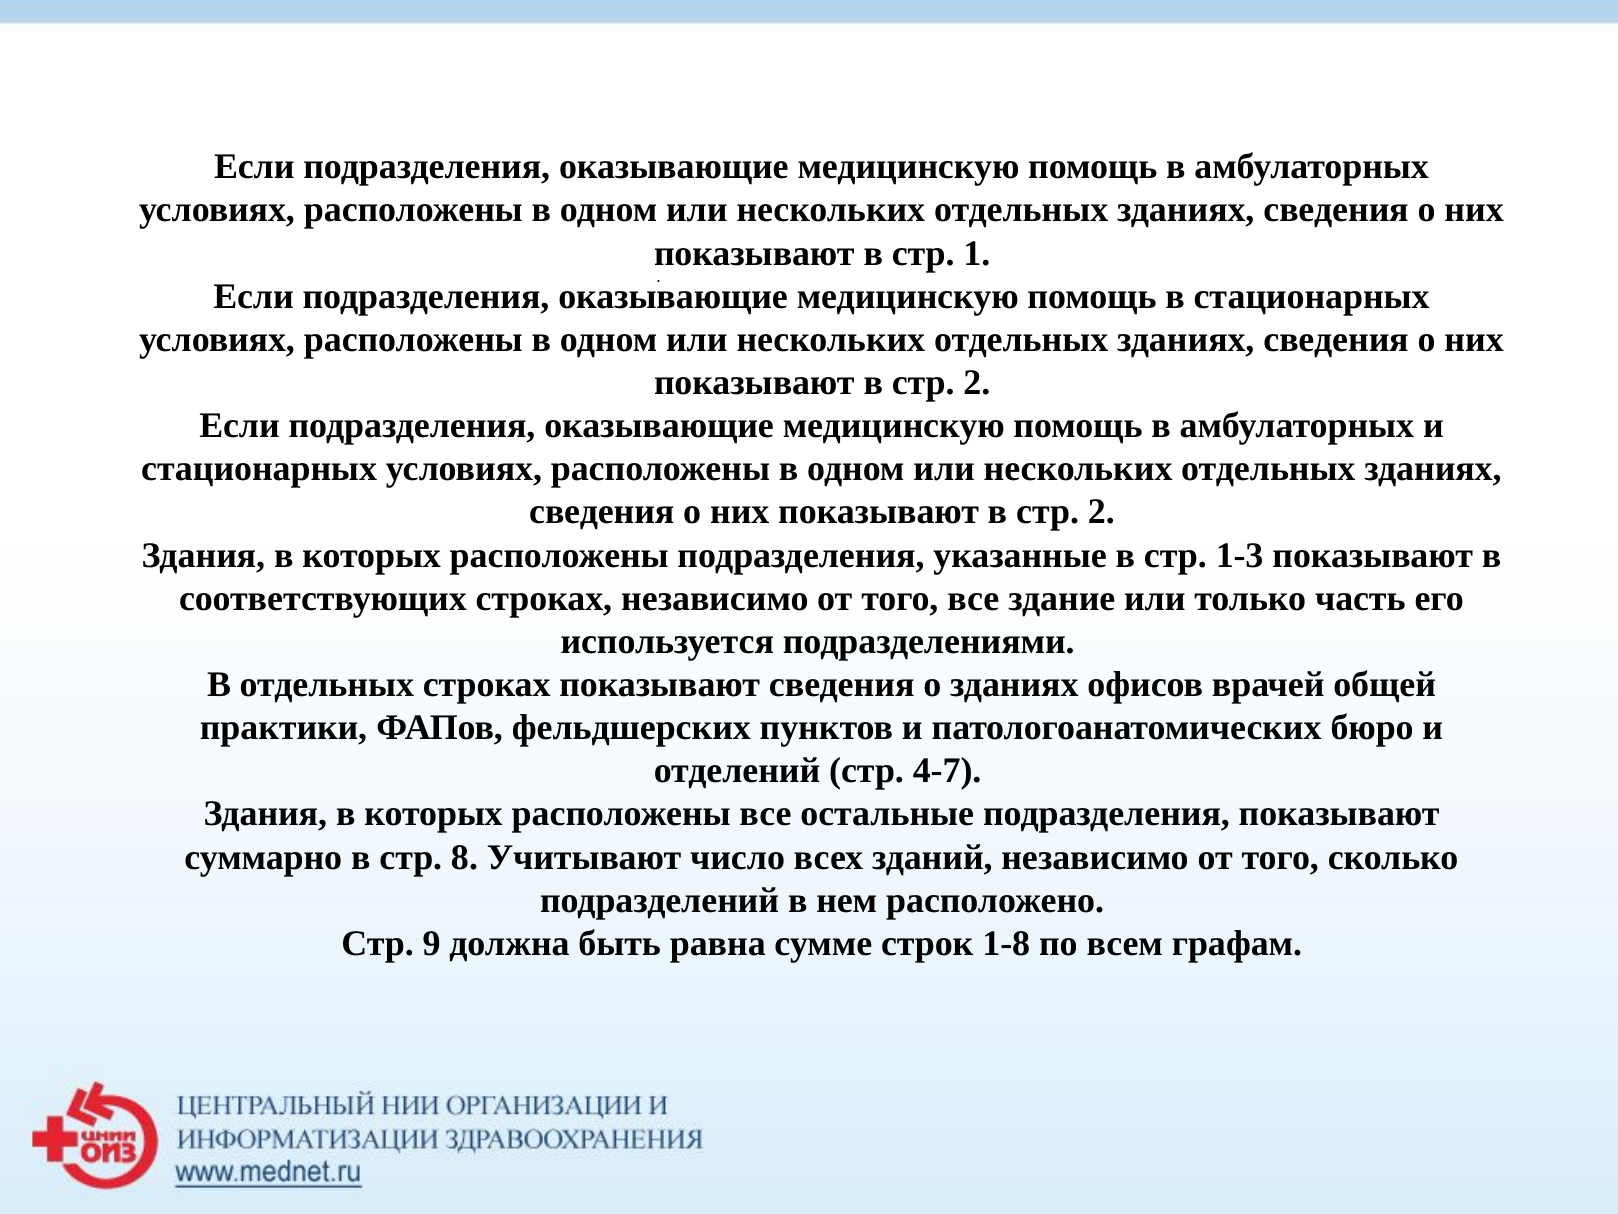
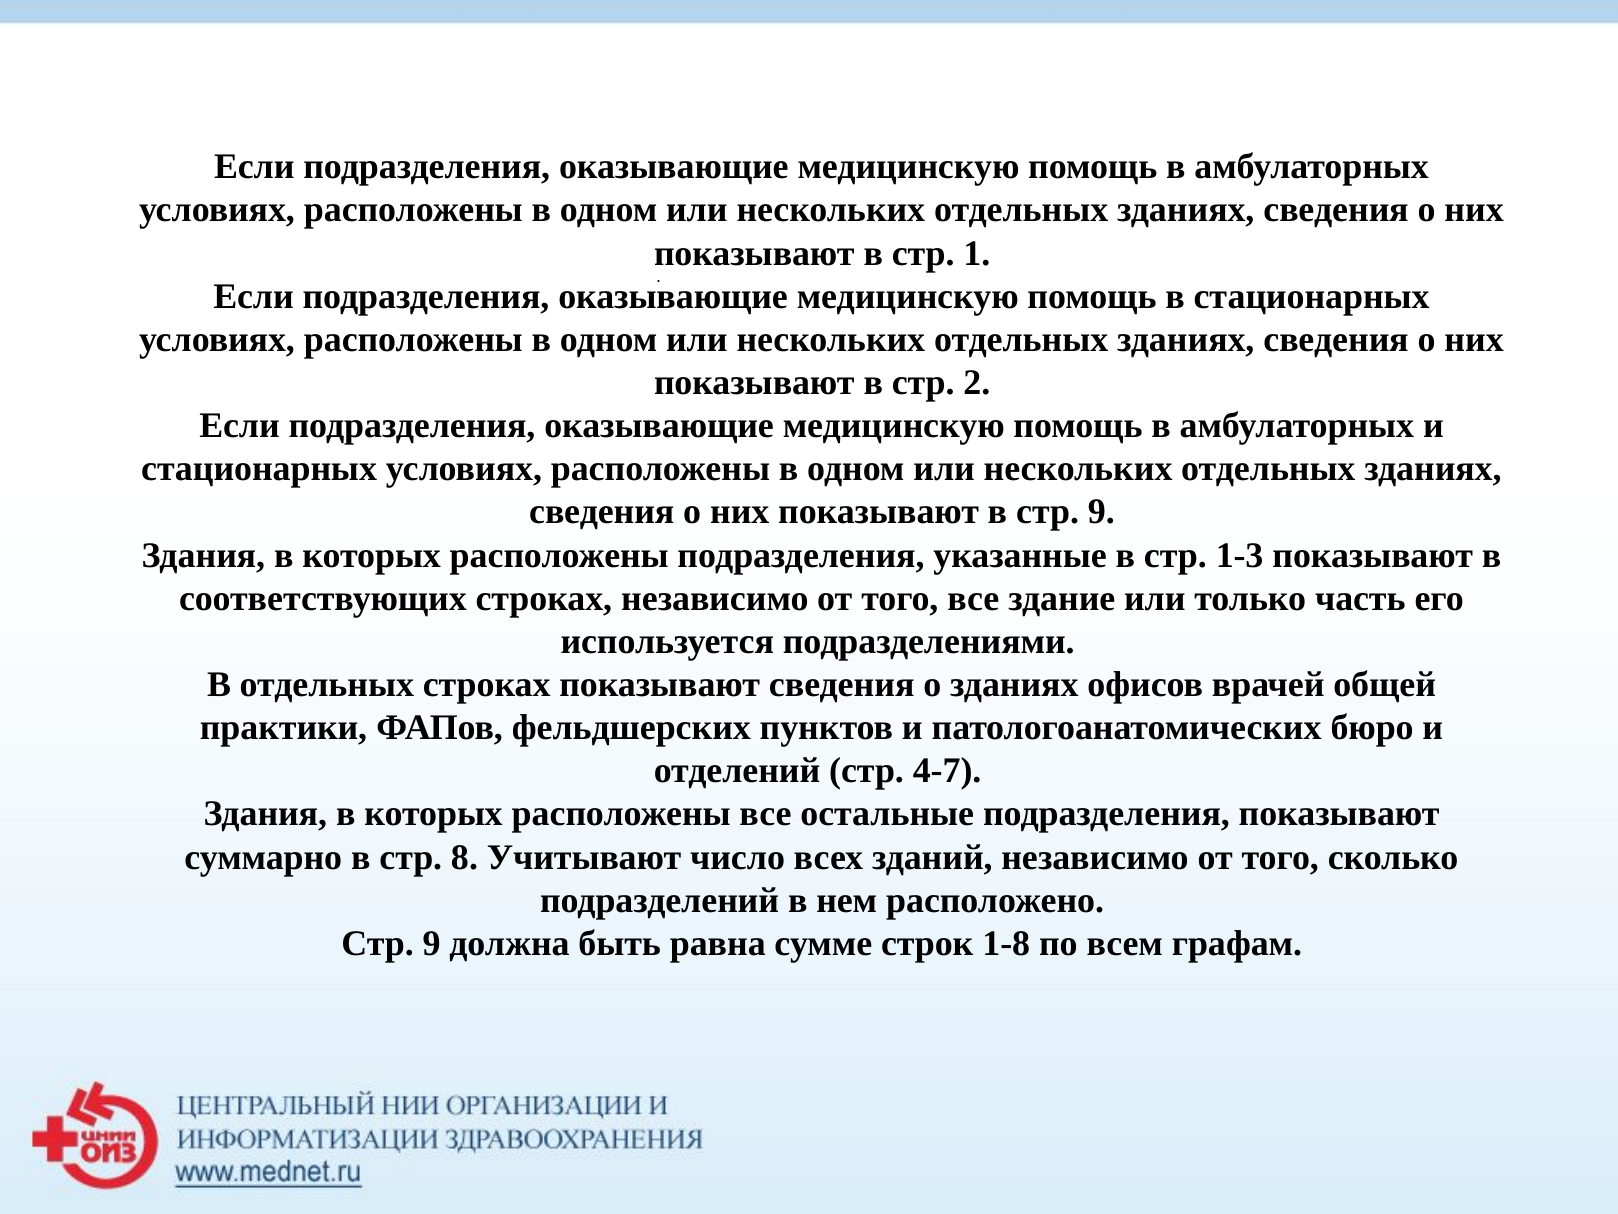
2 at (1101, 512): 2 -> 9
